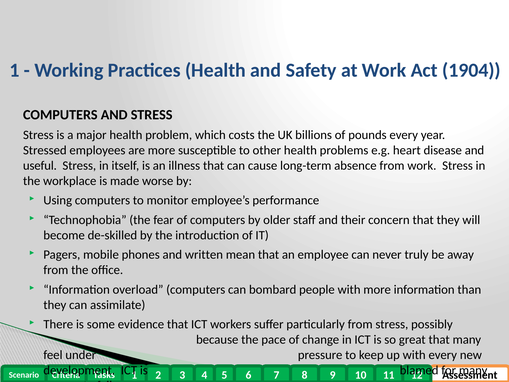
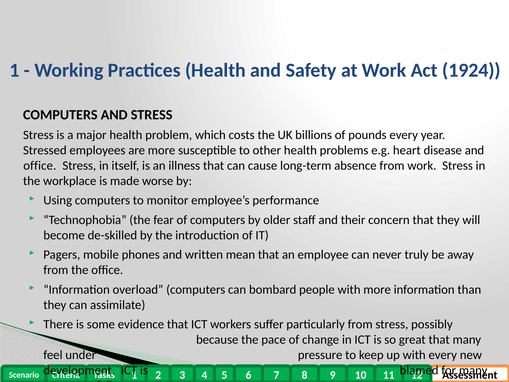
1904: 1904 -> 1924
useful at (40, 165): useful -> office
